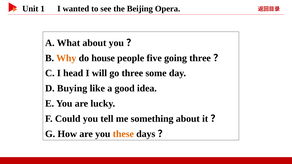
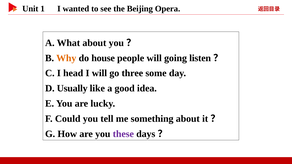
people five: five -> will
going three: three -> listen
Buying: Buying -> Usually
these colour: orange -> purple
